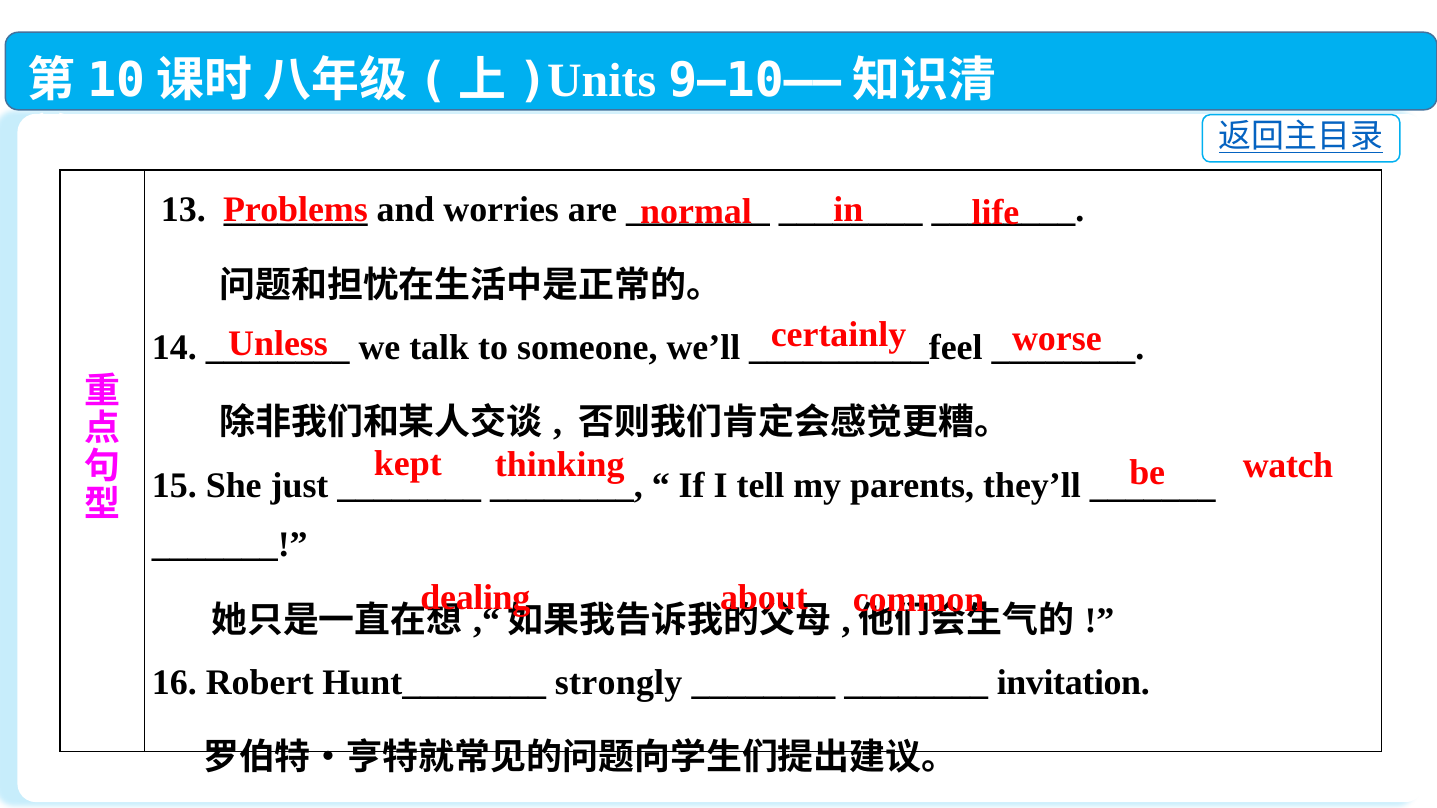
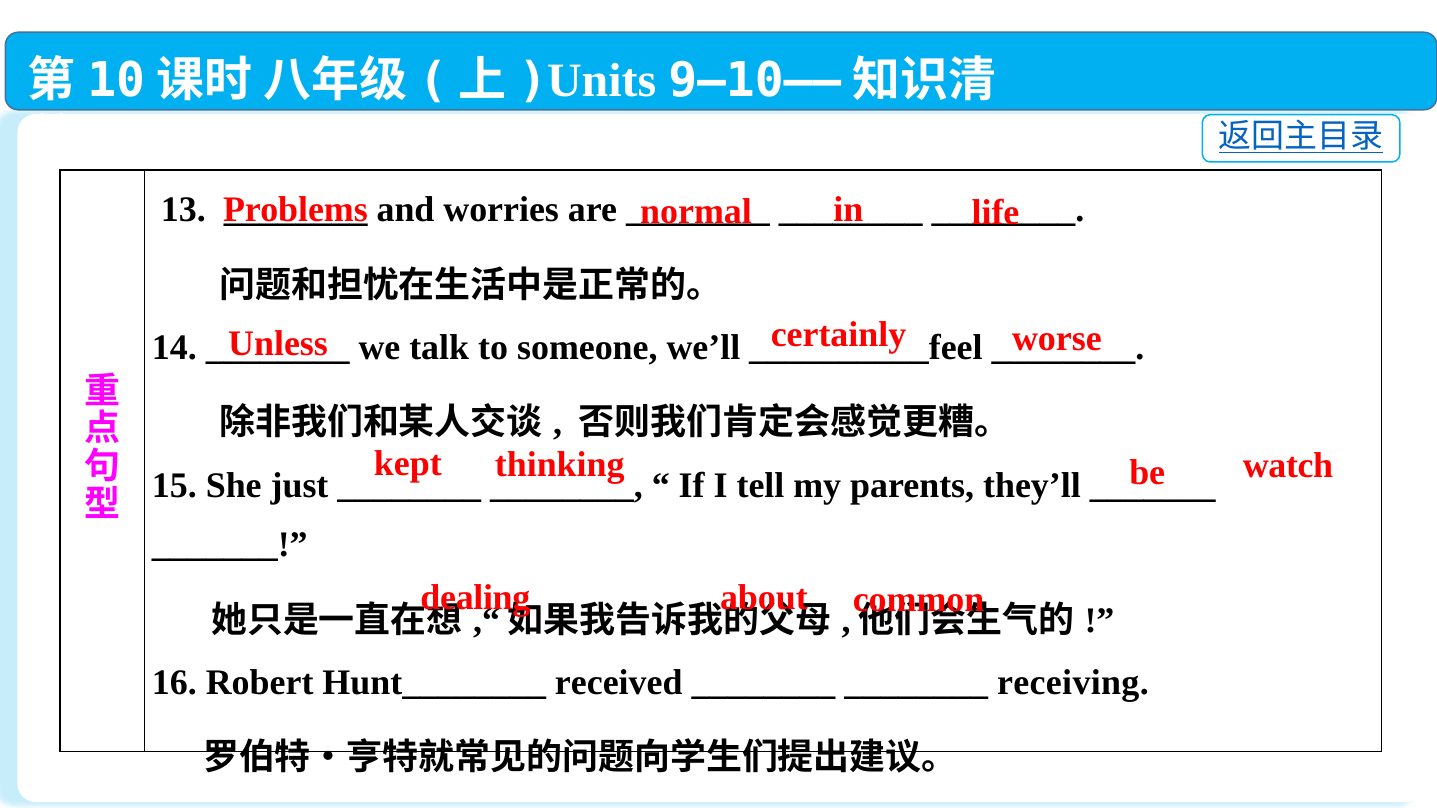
strongly: strongly -> received
invitation: invitation -> receiving
